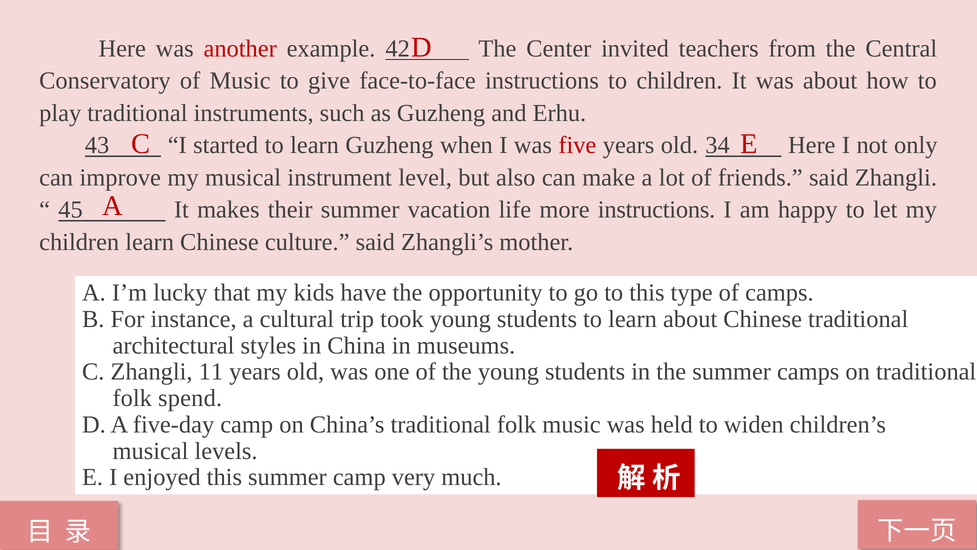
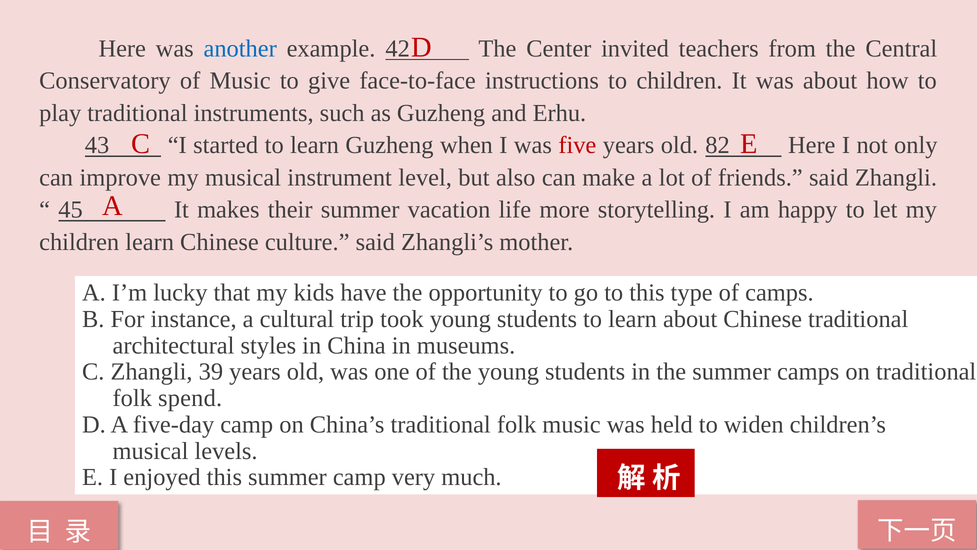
another colour: red -> blue
34: 34 -> 82
more instructions: instructions -> storytelling
11: 11 -> 39
